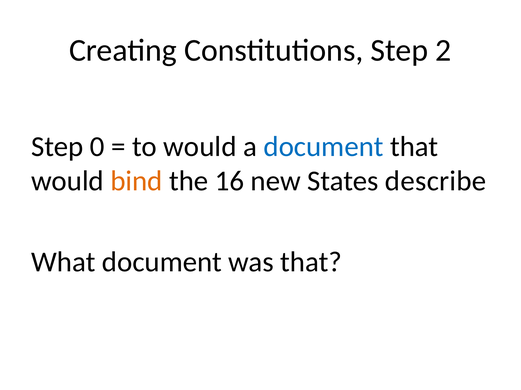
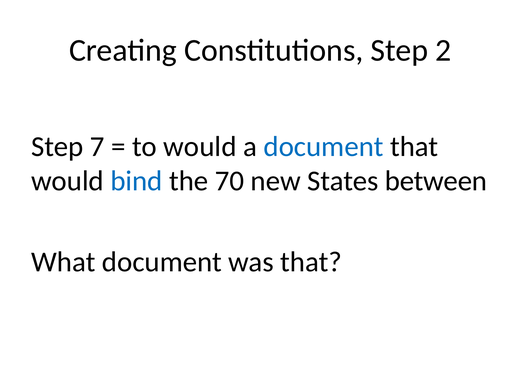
0: 0 -> 7
bind colour: orange -> blue
16: 16 -> 70
describe: describe -> between
